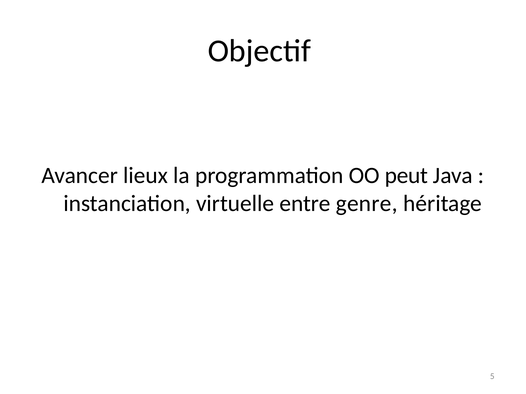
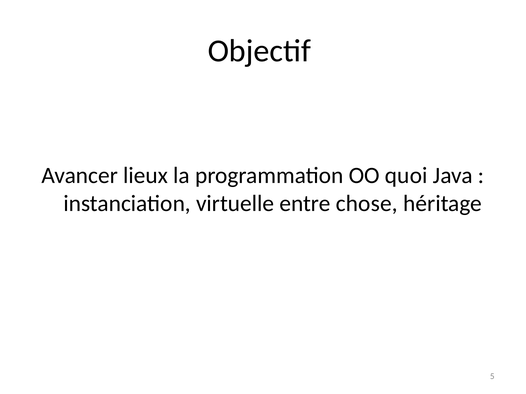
peut: peut -> quoi
genre: genre -> chose
